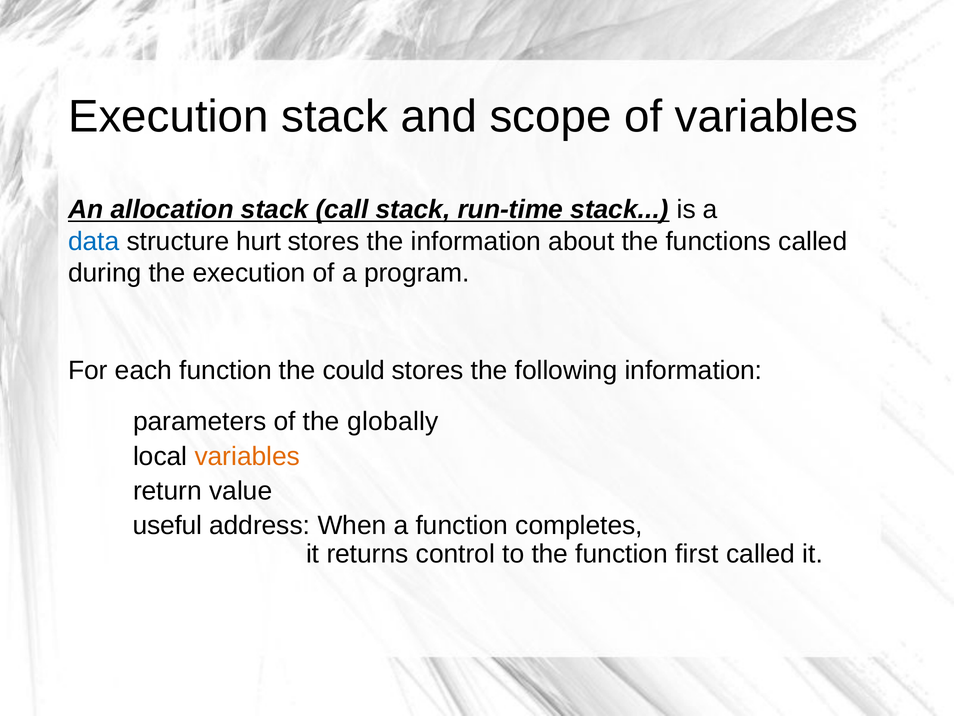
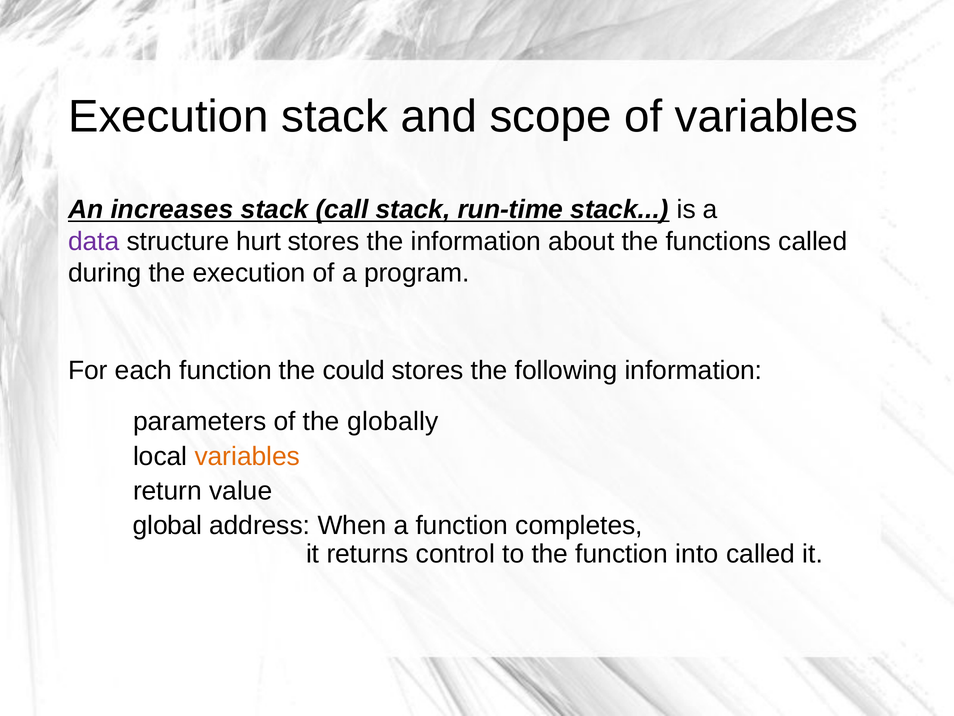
allocation: allocation -> increases
data colour: blue -> purple
useful: useful -> global
first: first -> into
